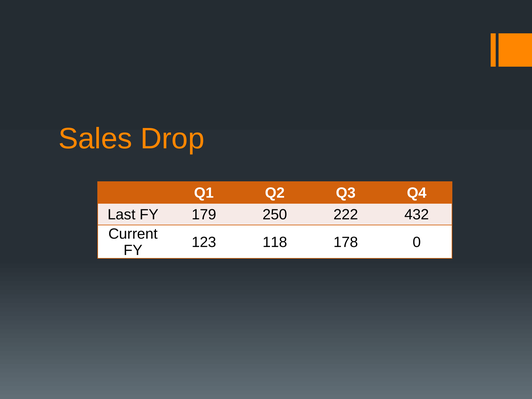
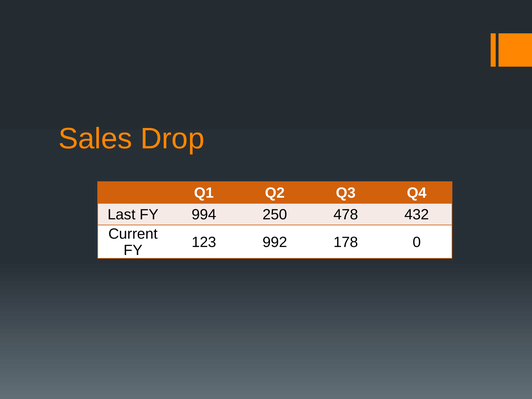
179: 179 -> 994
222: 222 -> 478
118: 118 -> 992
